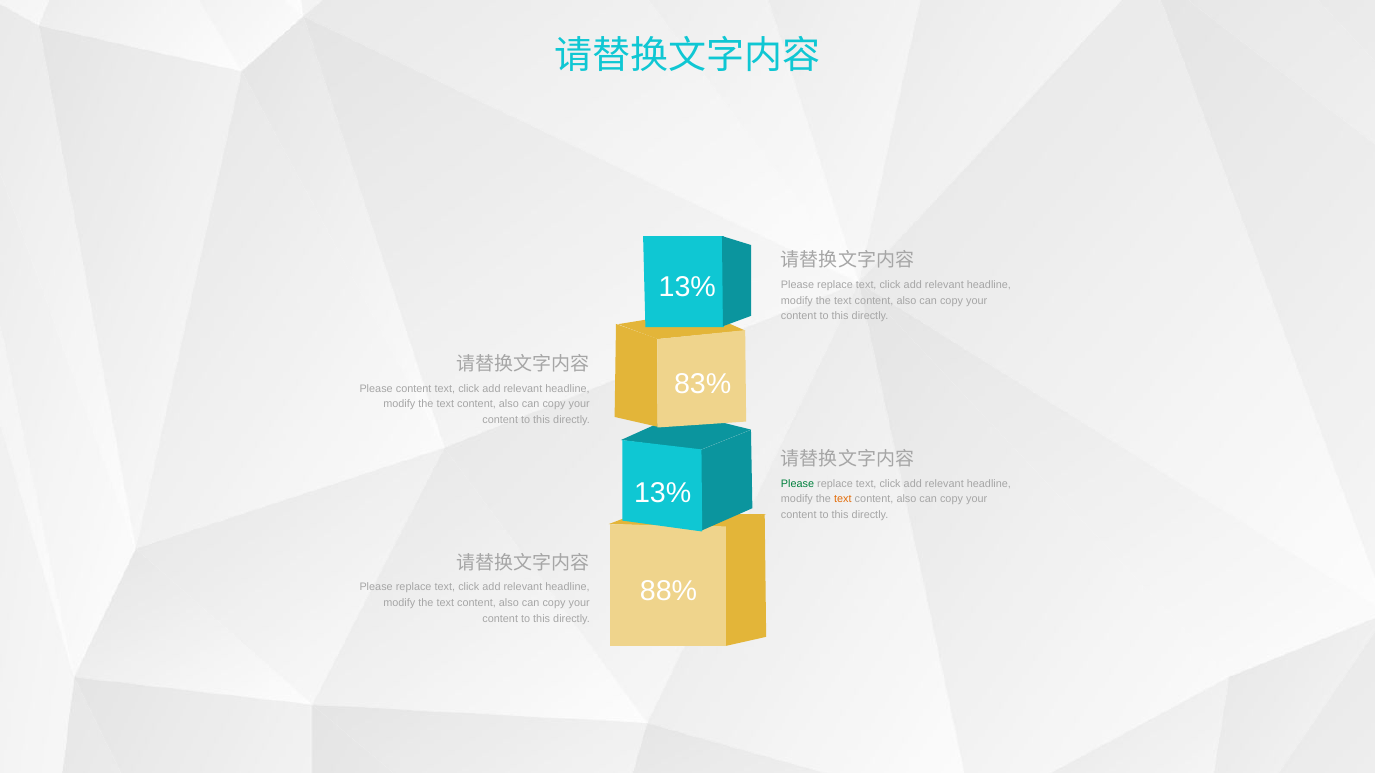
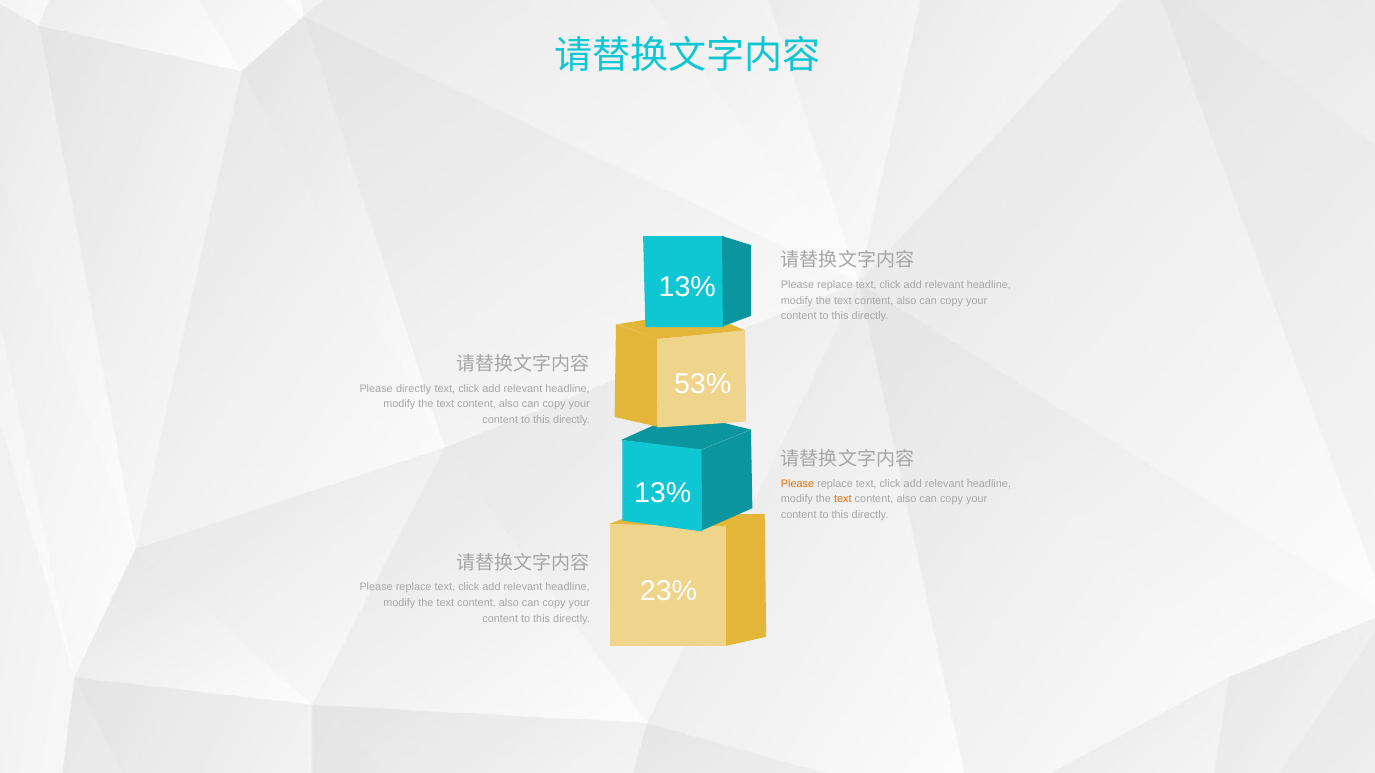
83%: 83% -> 53%
Please content: content -> directly
Please at (798, 484) colour: green -> orange
88%: 88% -> 23%
